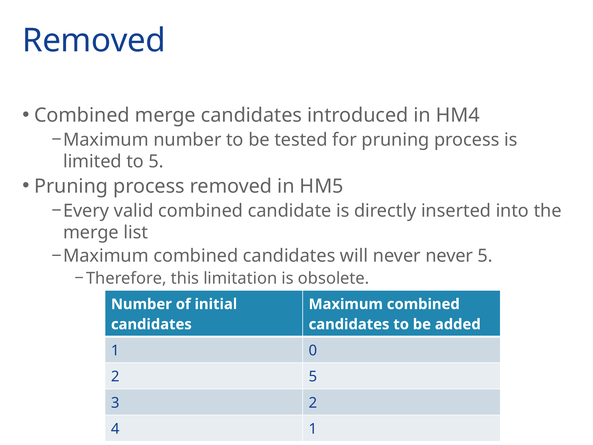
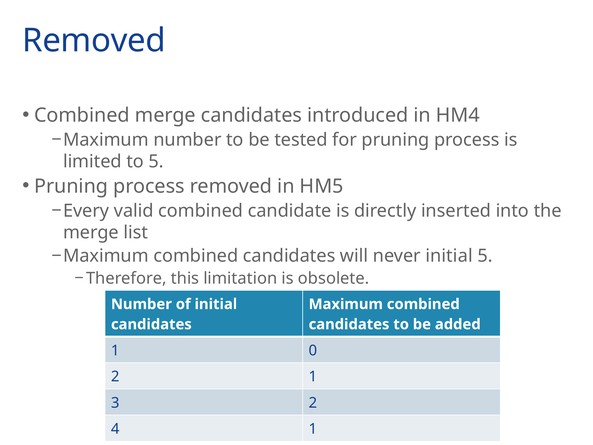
never never: never -> initial
2 5: 5 -> 1
